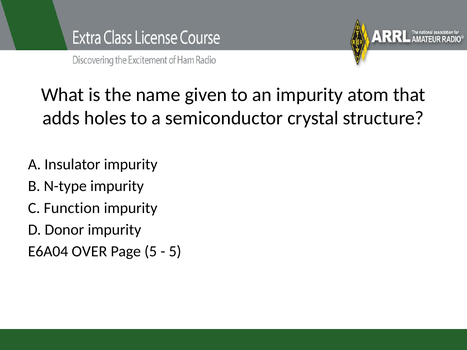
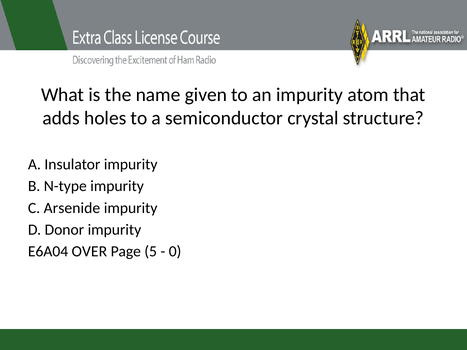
Function: Function -> Arsenide
5 at (175, 252): 5 -> 0
